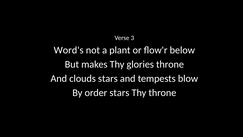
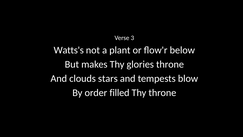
Word's: Word's -> Watts's
order stars: stars -> filled
